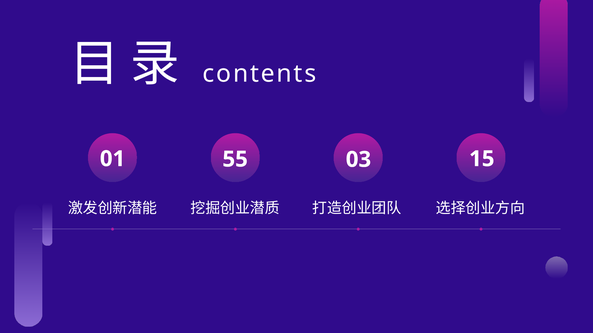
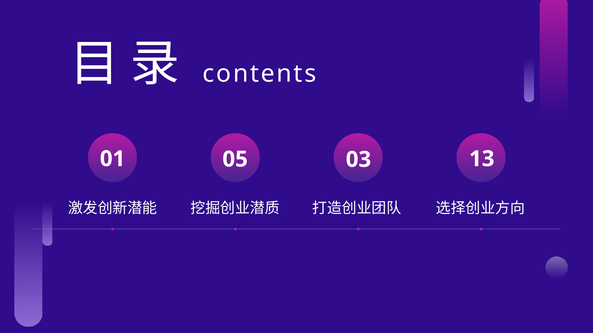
55: 55 -> 05
15: 15 -> 13
